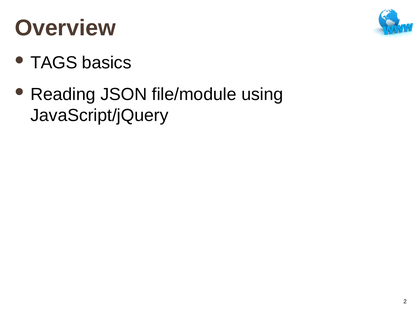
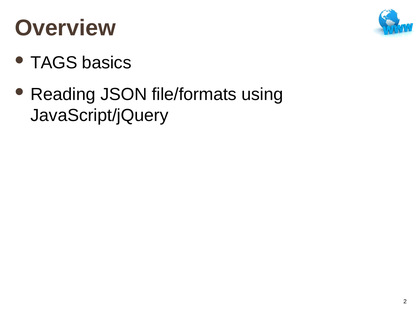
file/module: file/module -> file/formats
